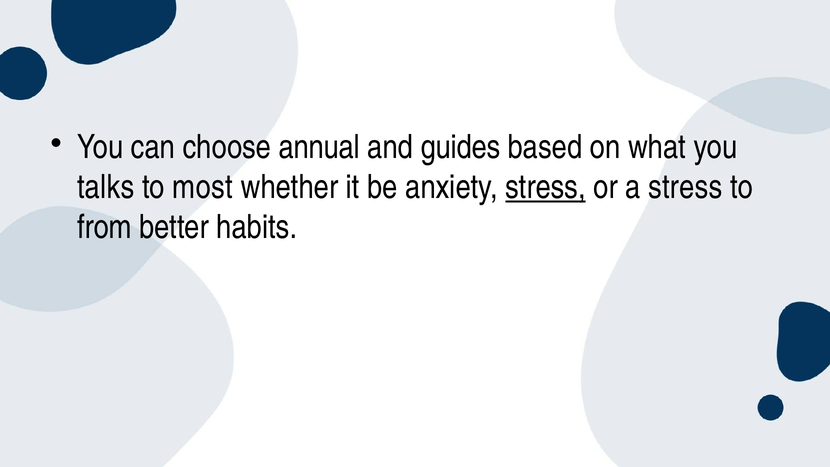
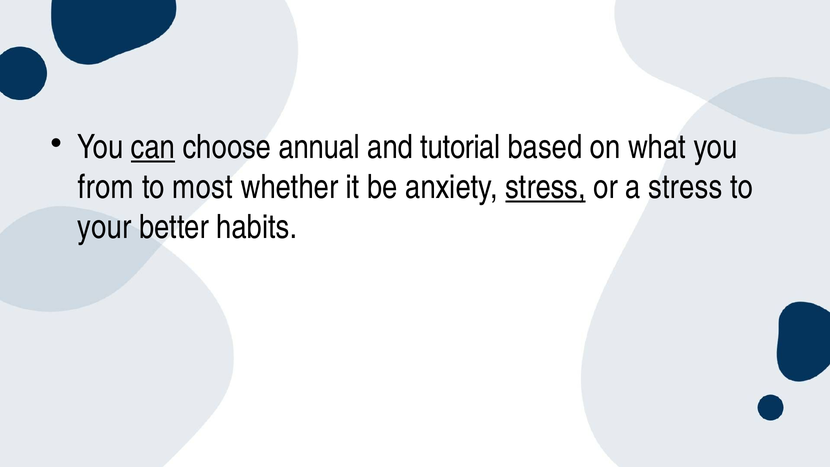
can underline: none -> present
guides: guides -> tutorial
talks: talks -> from
from: from -> your
